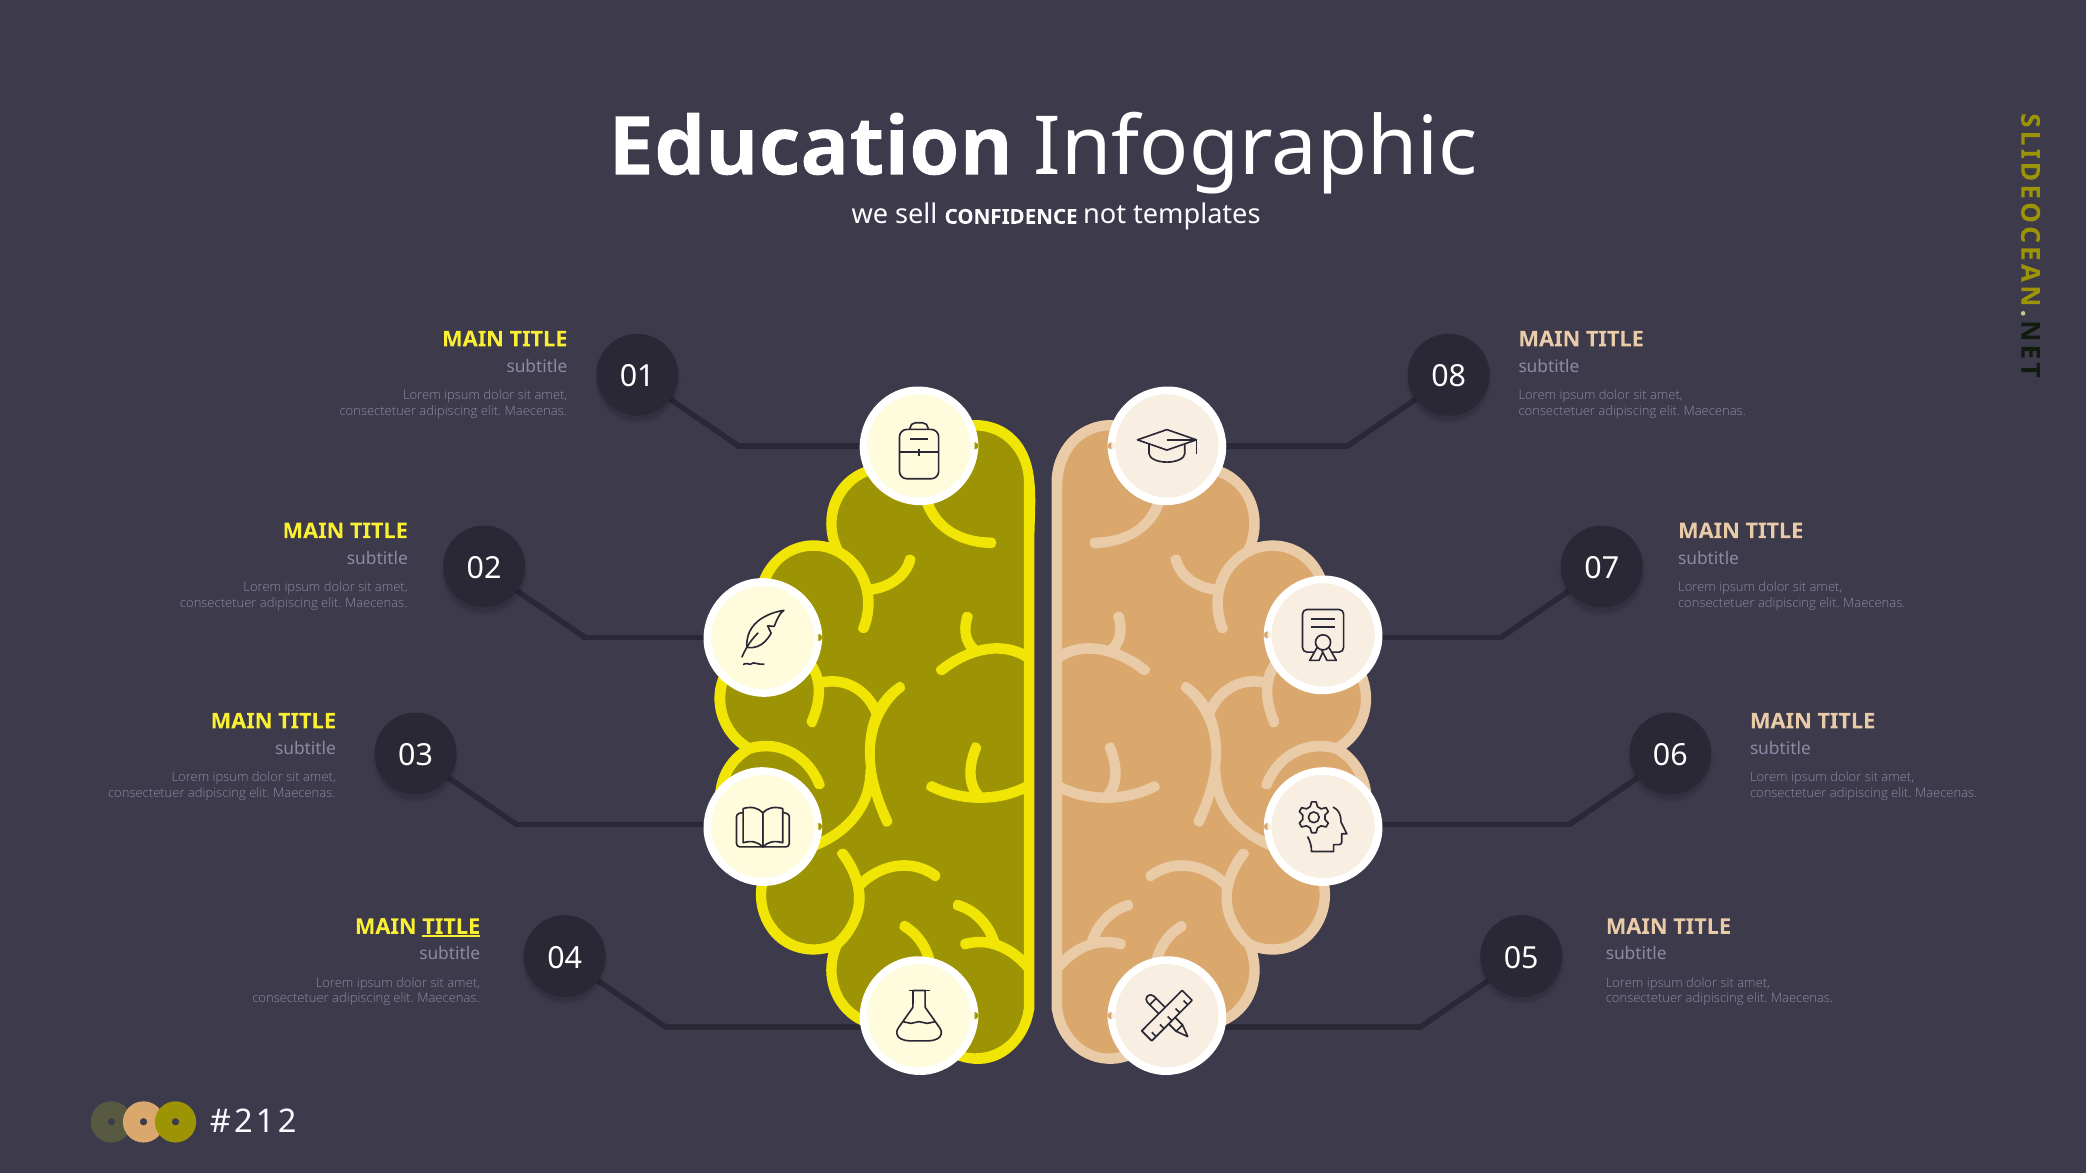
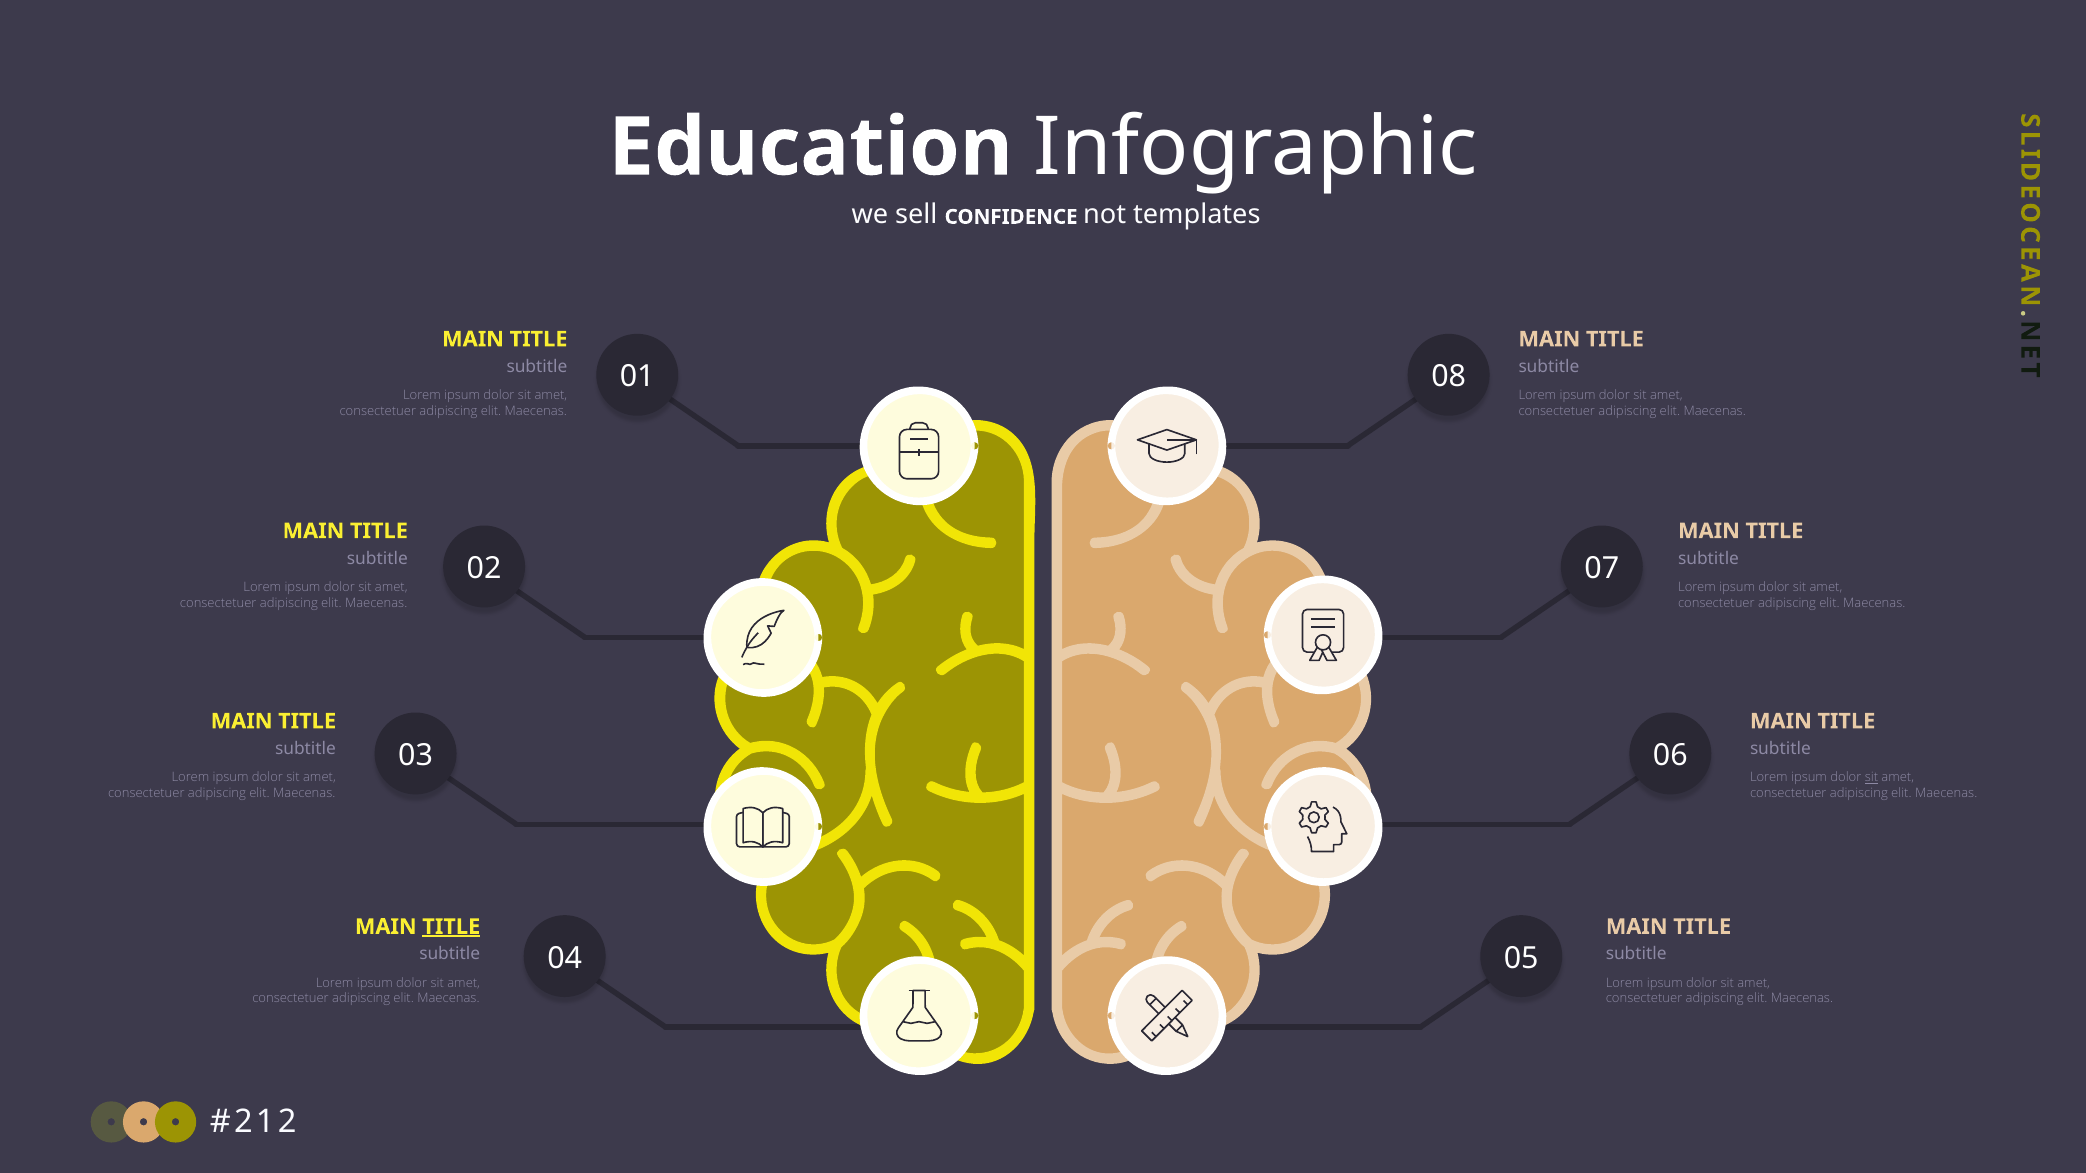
sit at (1871, 778) underline: none -> present
